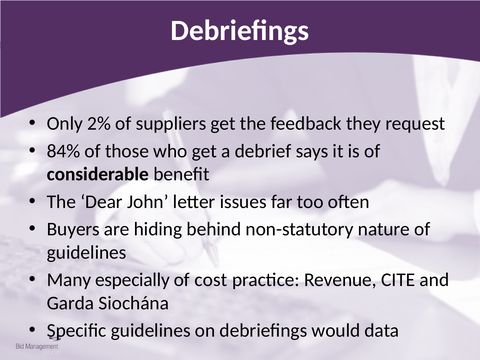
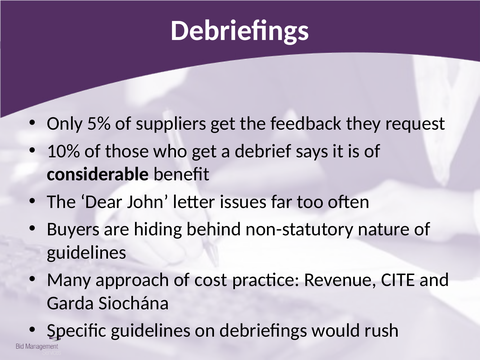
2%: 2% -> 5%
84%: 84% -> 10%
especially: especially -> approach
data: data -> rush
